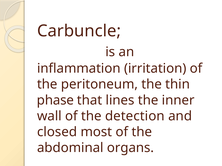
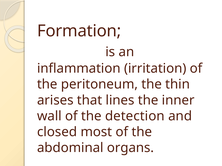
Carbuncle: Carbuncle -> Formation
phase: phase -> arises
